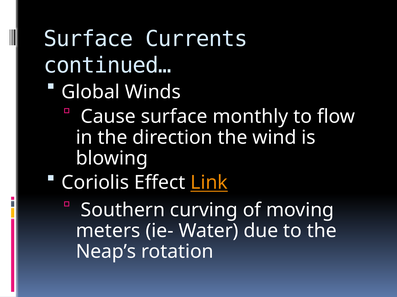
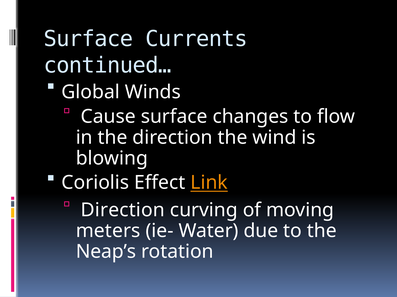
monthly: monthly -> changes
Southern at (123, 210): Southern -> Direction
